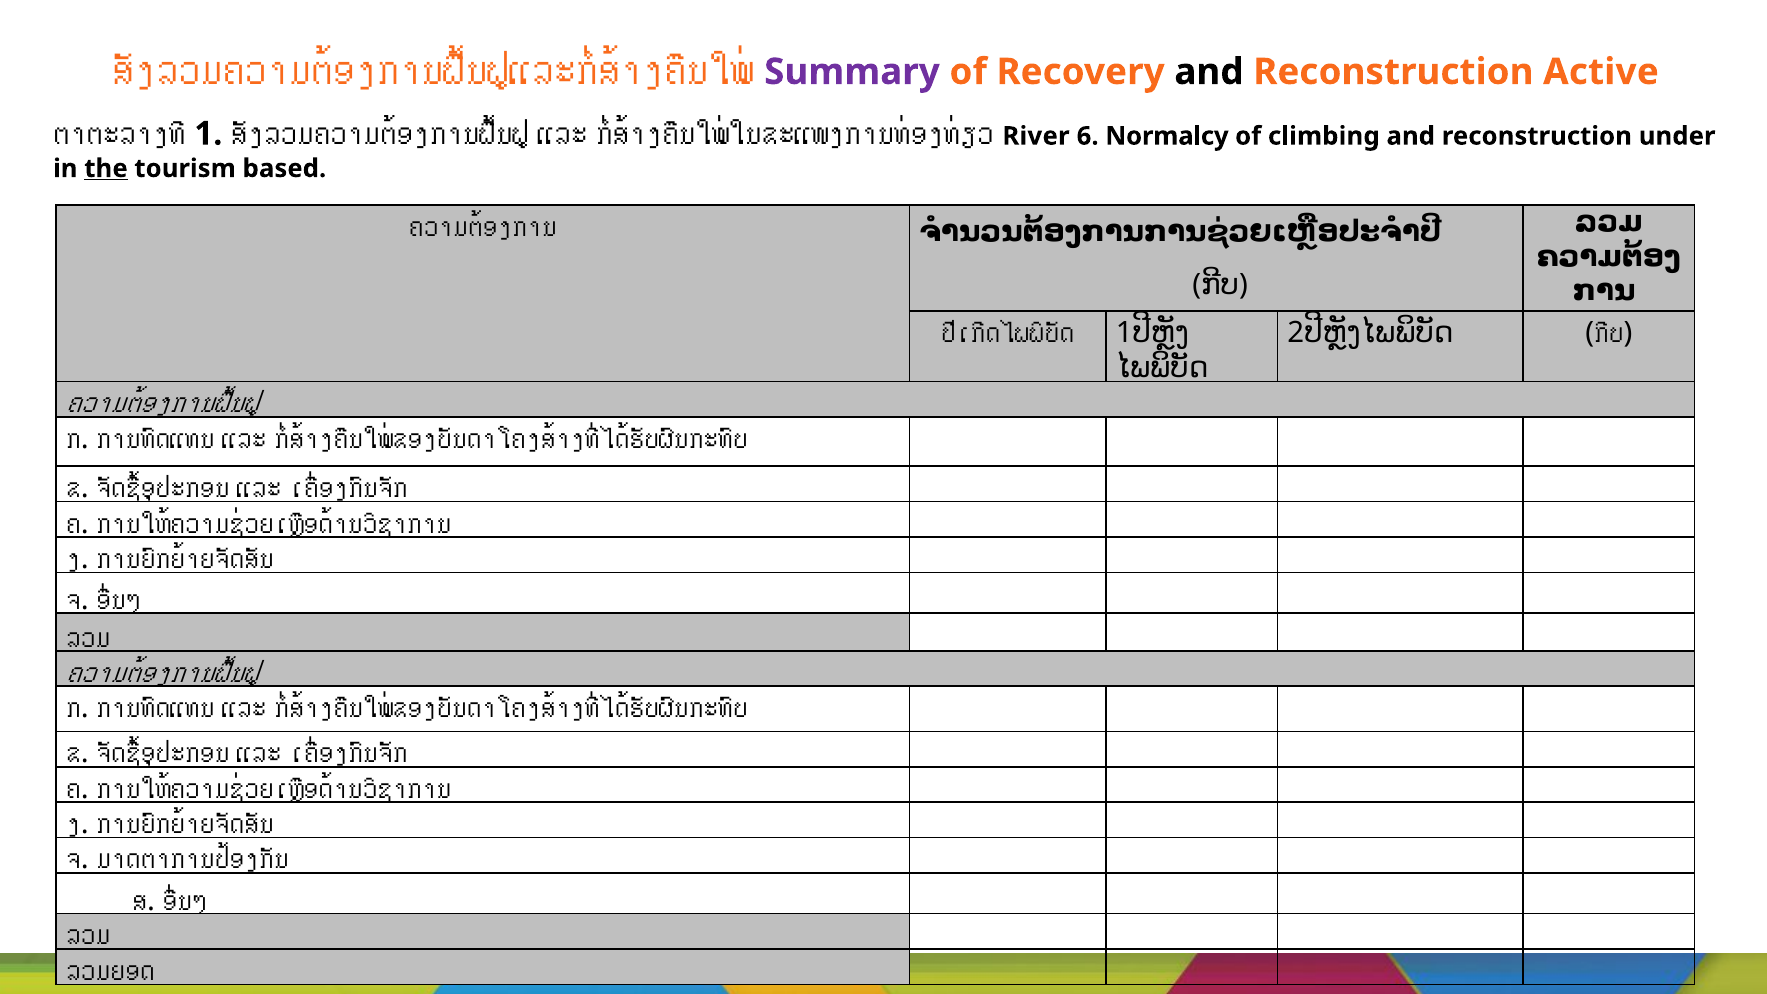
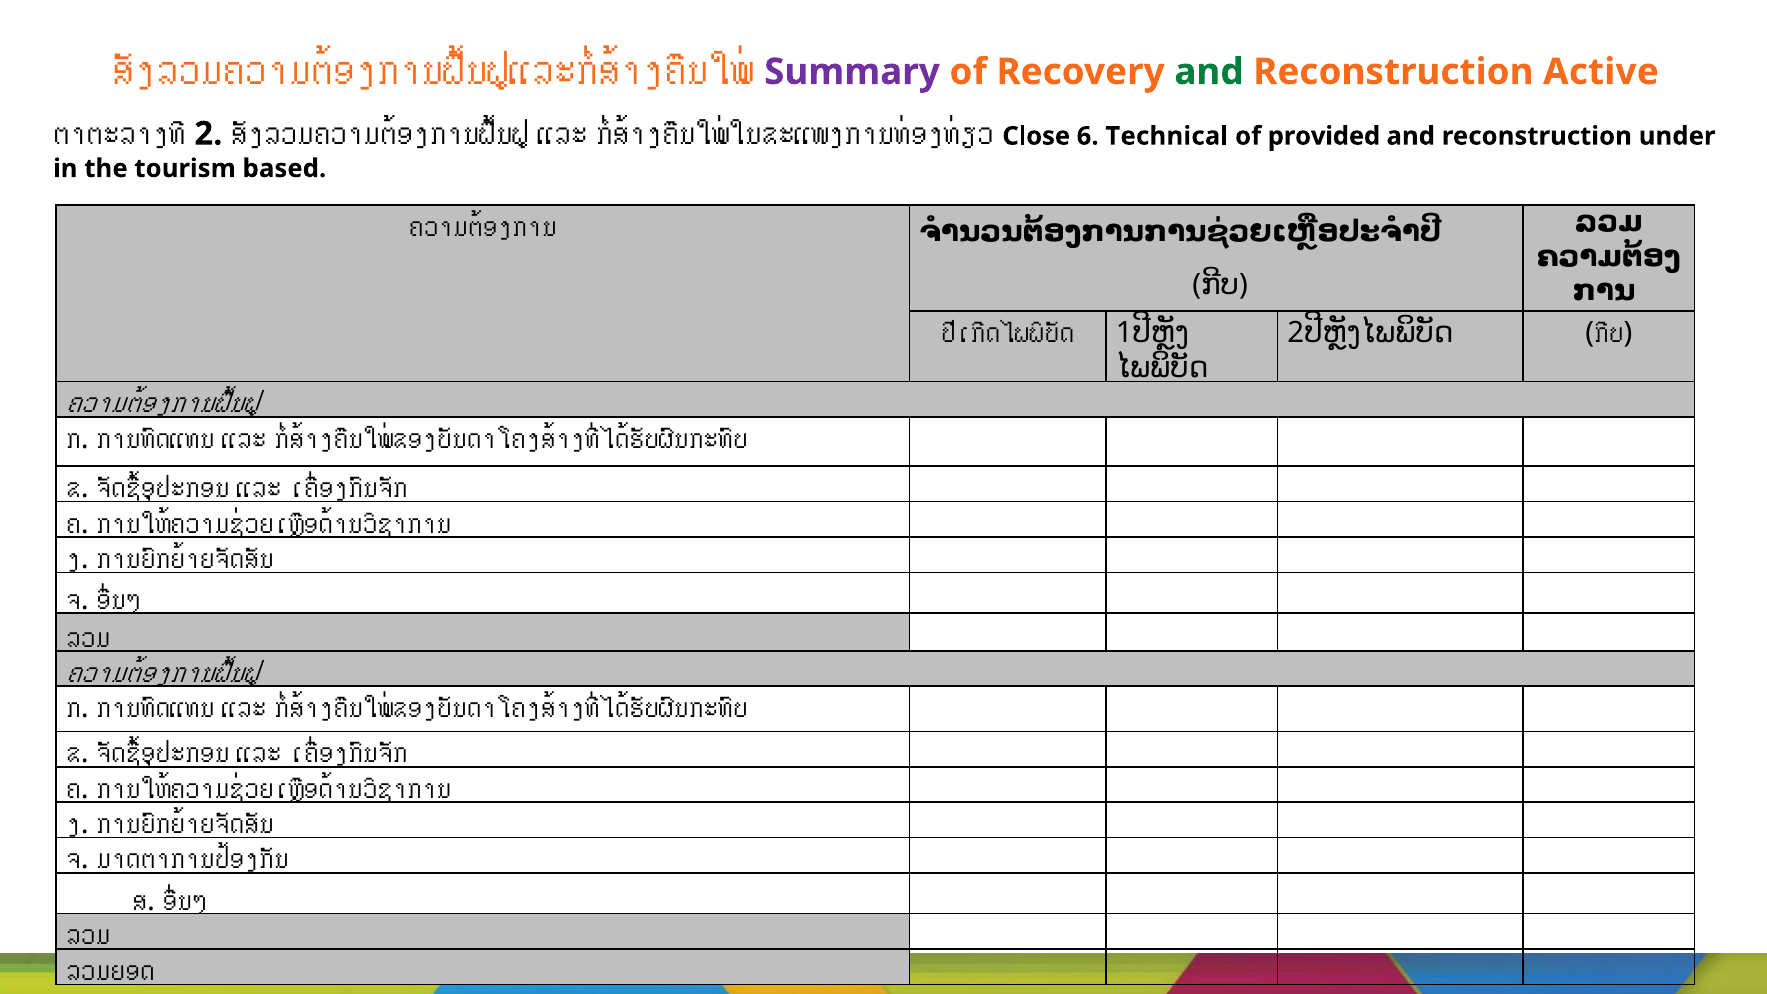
and at (1209, 72) colour: black -> green
1 at (208, 134): 1 -> 2
River: River -> Close
Normalcy: Normalcy -> Technical
climbing: climbing -> provided
the underline: present -> none
